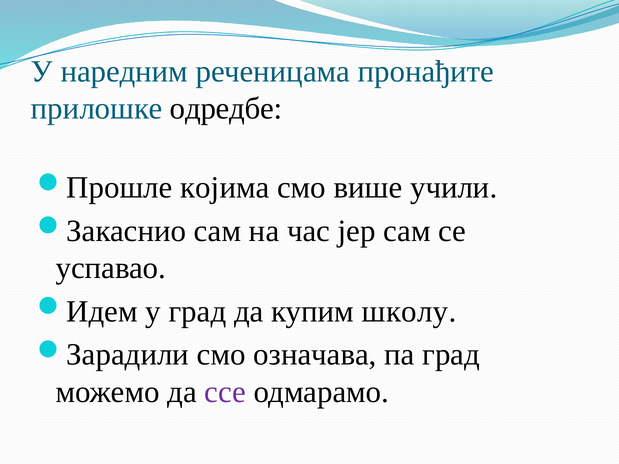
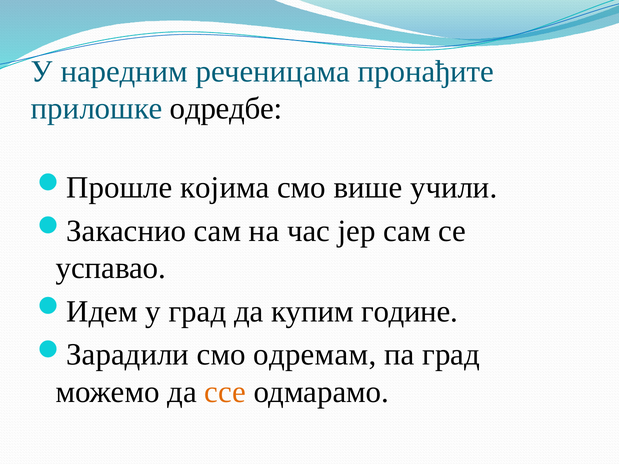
школу: школу -> године
означава: означава -> одремам
ссе colour: purple -> orange
